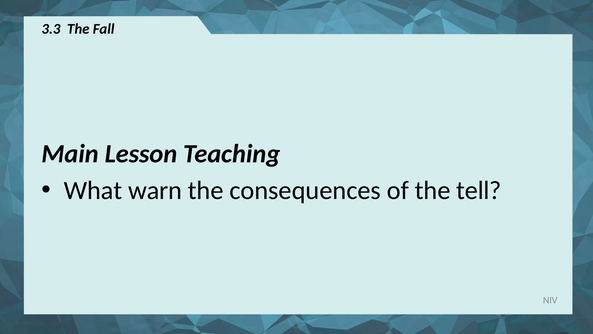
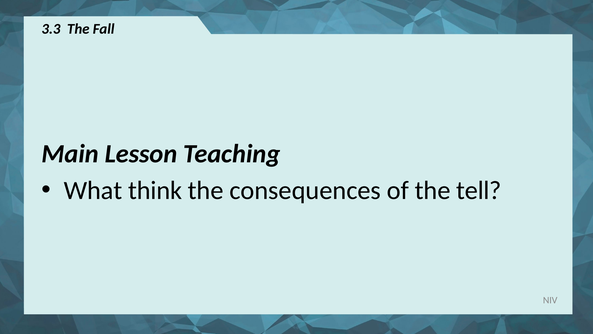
warn: warn -> think
